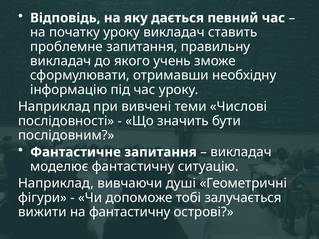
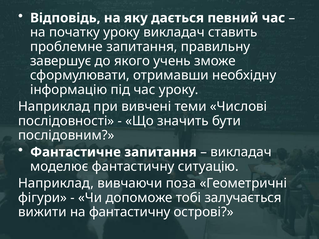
викладач at (61, 61): викладач -> завершує
душі: душі -> поза
